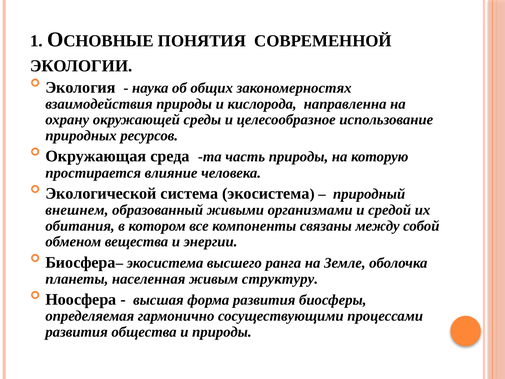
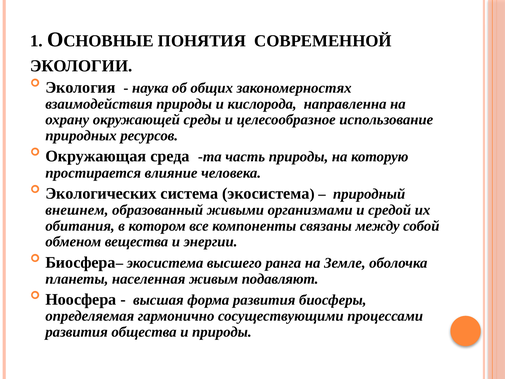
Экологической: Экологической -> Экологических
структуру: структуру -> подавляют
